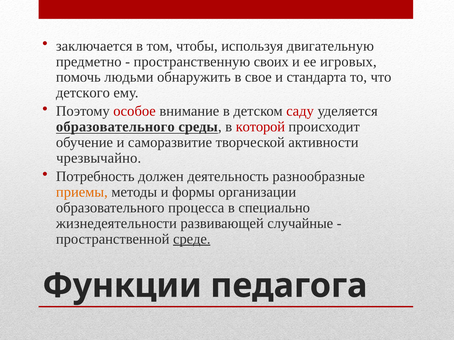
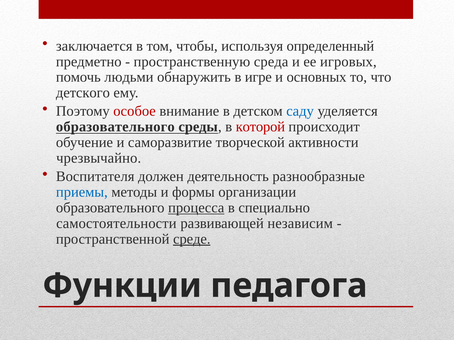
двигательную: двигательную -> определенный
своих: своих -> среда
свое: свое -> игре
стандарта: стандарта -> основных
саду colour: red -> blue
Потребность: Потребность -> Воспитателя
приемы colour: orange -> blue
процесса underline: none -> present
жизнедеятельности: жизнедеятельности -> самостоятельности
случайные: случайные -> независим
